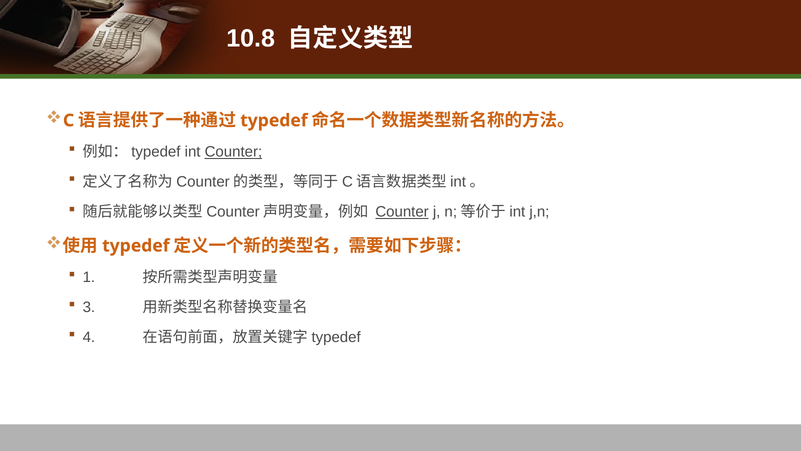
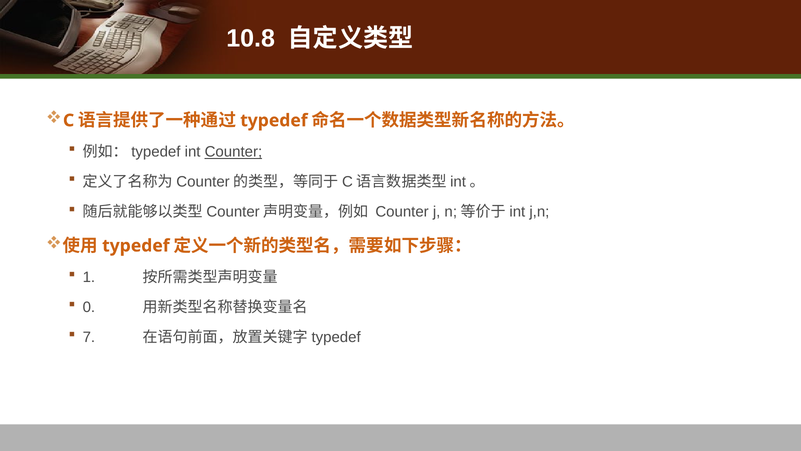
Counter at (402, 212) underline: present -> none
3: 3 -> 0
4: 4 -> 7
